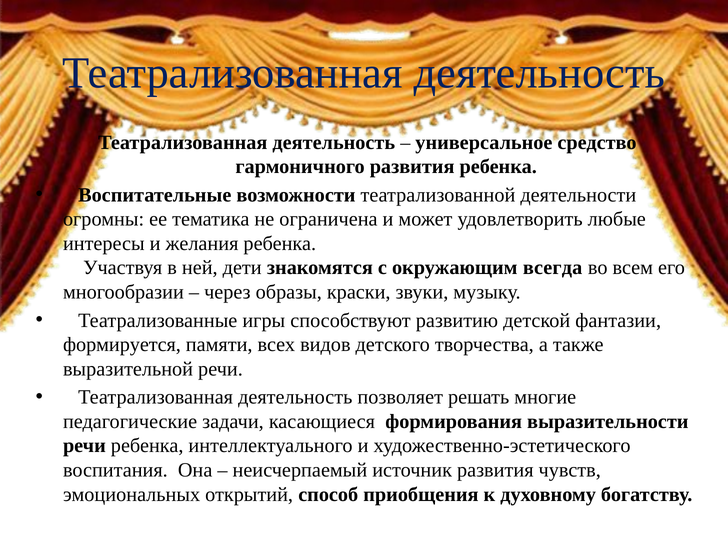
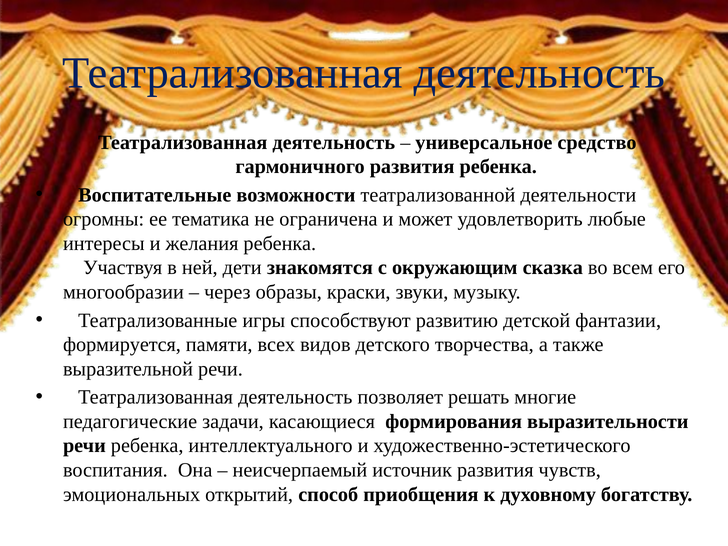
всегда: всегда -> сказка
